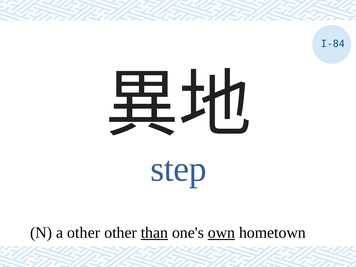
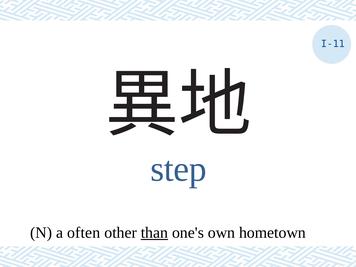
I-84: I-84 -> I-11
a other: other -> often
own underline: present -> none
